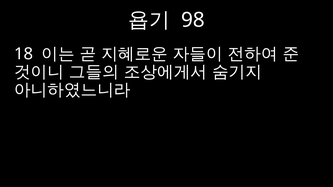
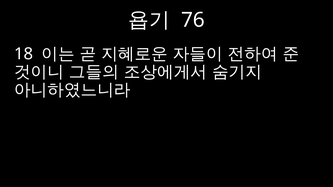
98: 98 -> 76
